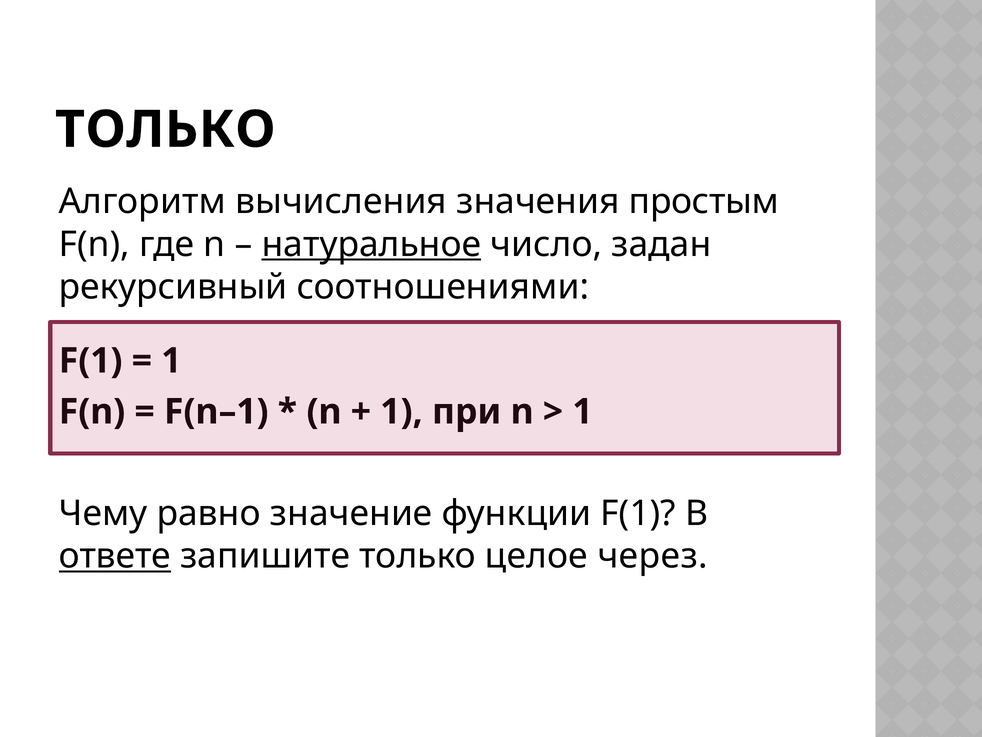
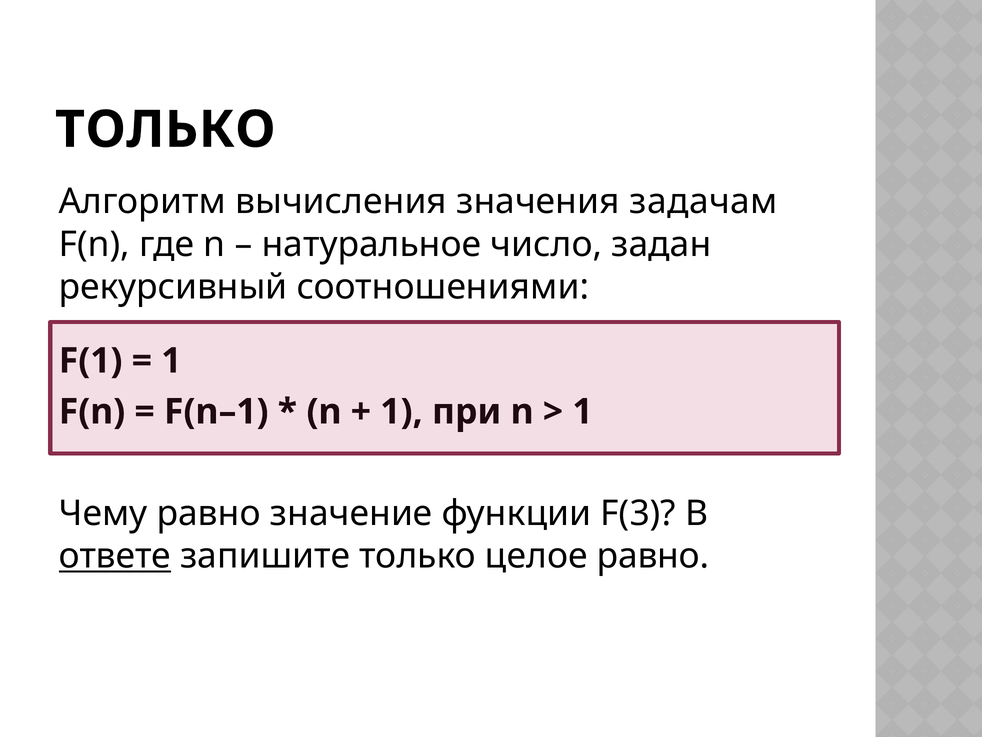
простым: простым -> задачам
натуральное underline: present -> none
функции F(1: F(1 -> F(3
целое через: через -> равно
